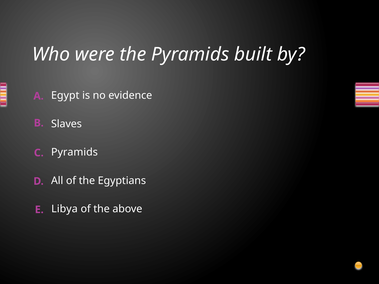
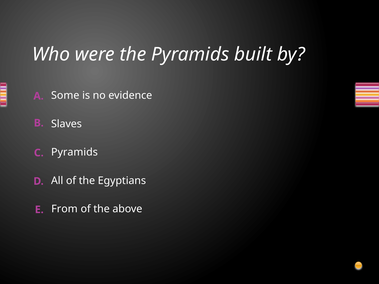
Egypt: Egypt -> Some
Libya: Libya -> From
